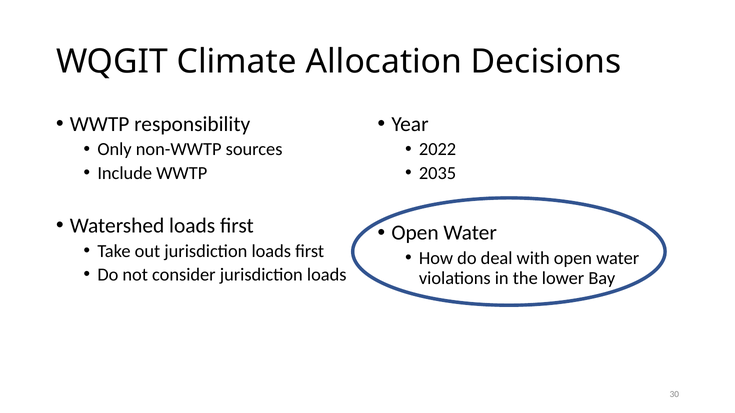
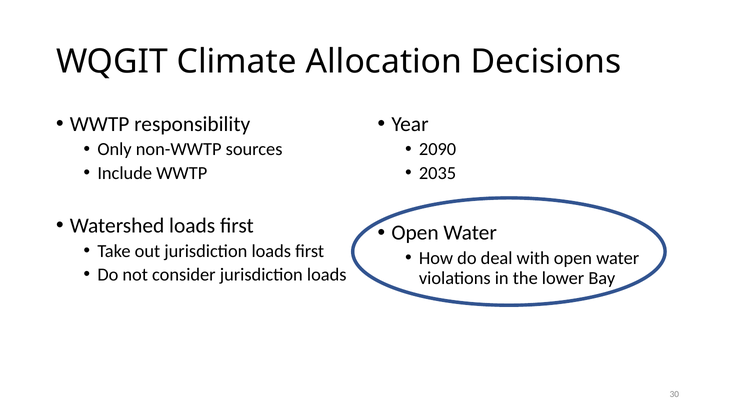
2022: 2022 -> 2090
